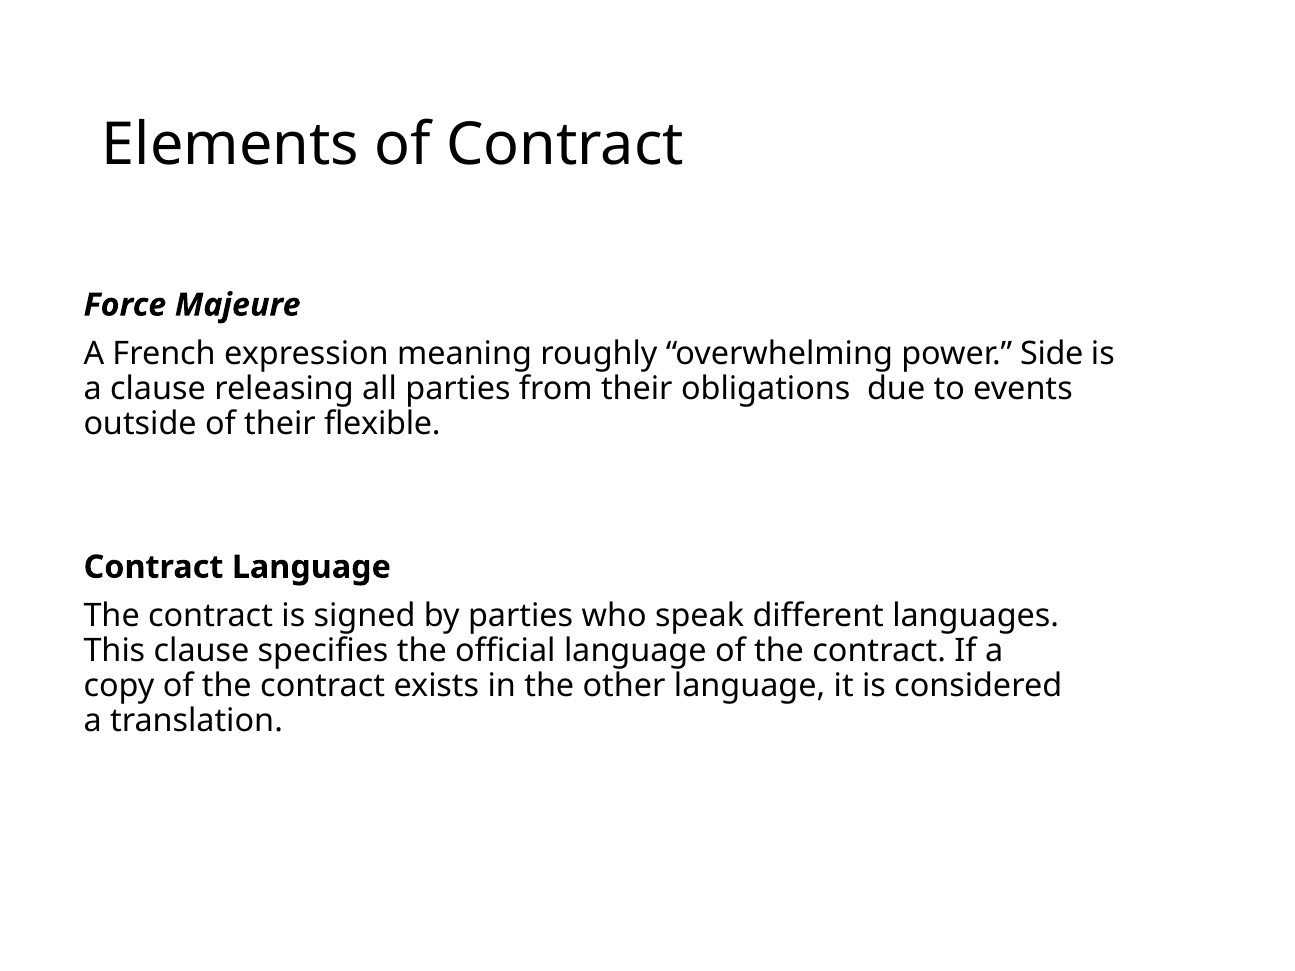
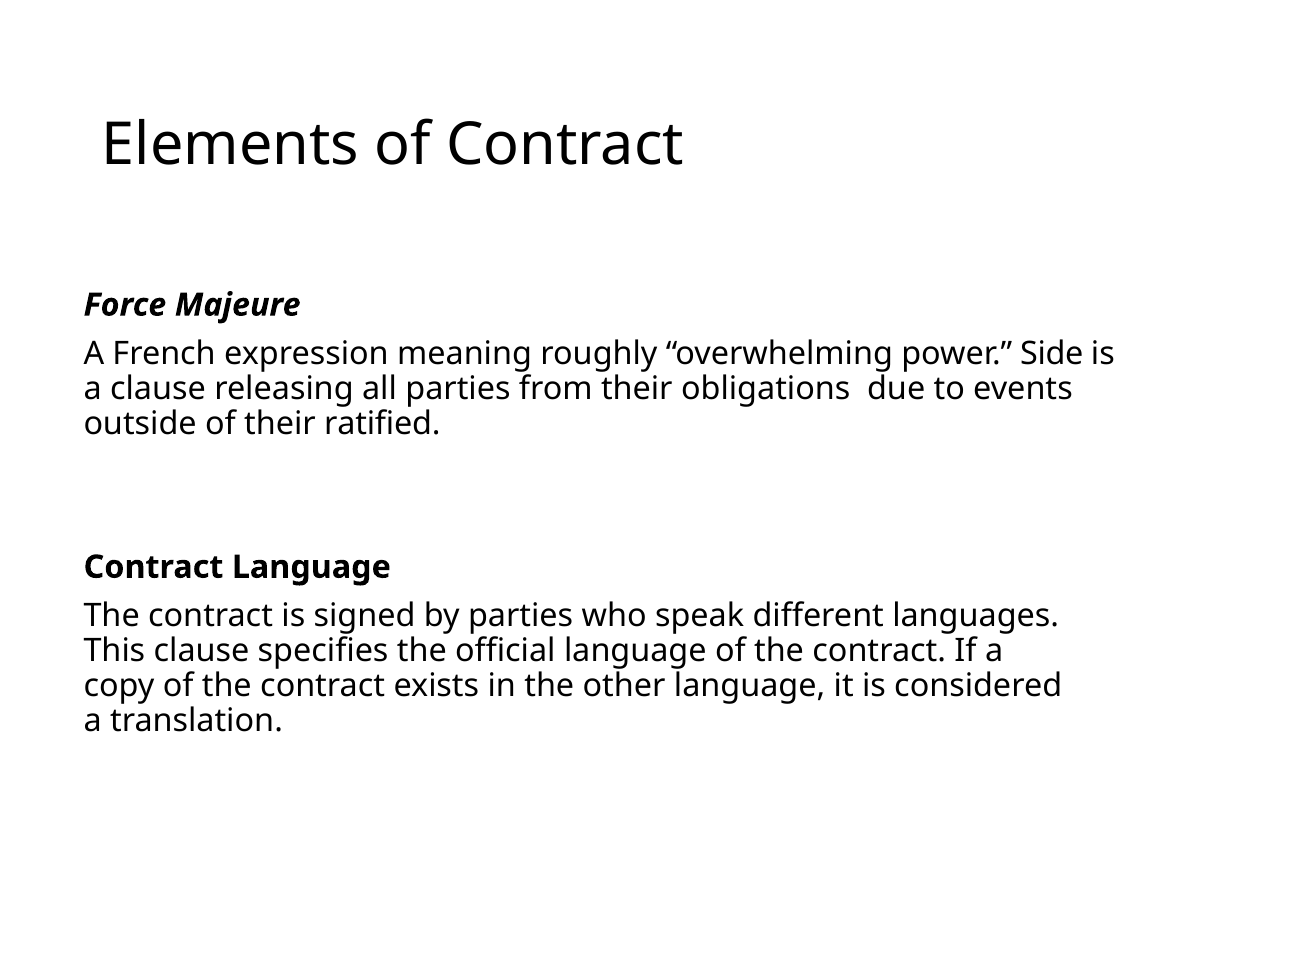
flexible: flexible -> ratified
